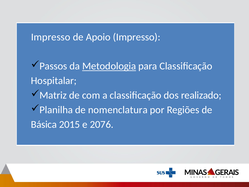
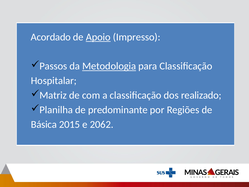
Impresso at (51, 37): Impresso -> Acordado
Apoio underline: none -> present
nomenclatura: nomenclatura -> predominante
2076: 2076 -> 2062
